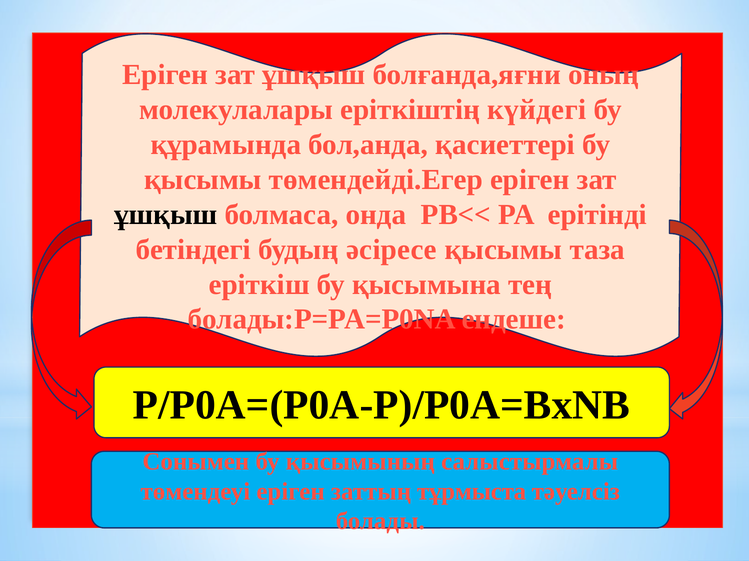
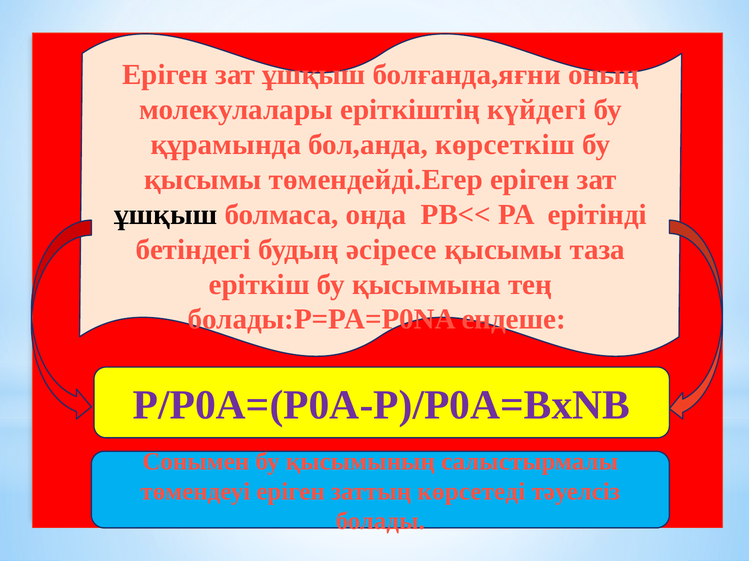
қасиеттері: қасиеттері -> көрсеткіш
P/P0A=(P0A-P)/P0A=BxNB colour: black -> purple
тұрмыста: тұрмыста -> көрсетеді
